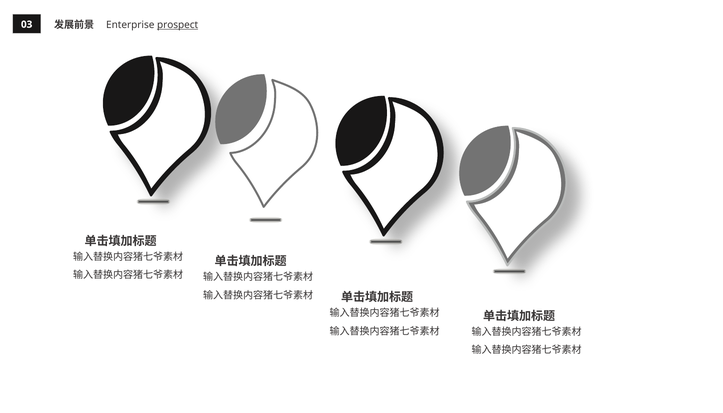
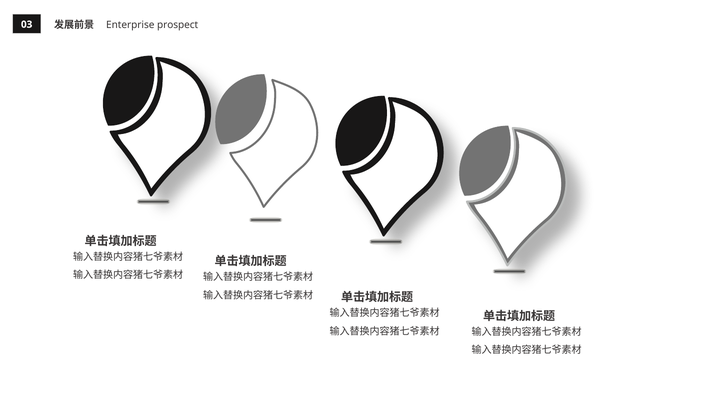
prospect underline: present -> none
